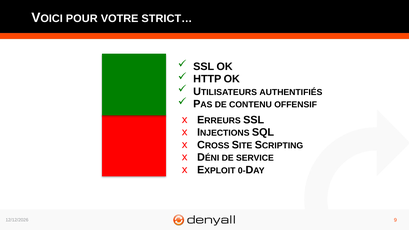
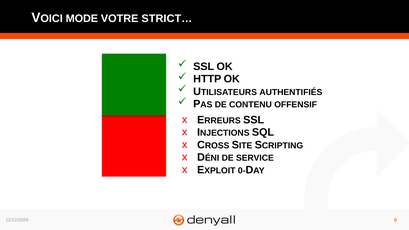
POUR: POUR -> MODE
